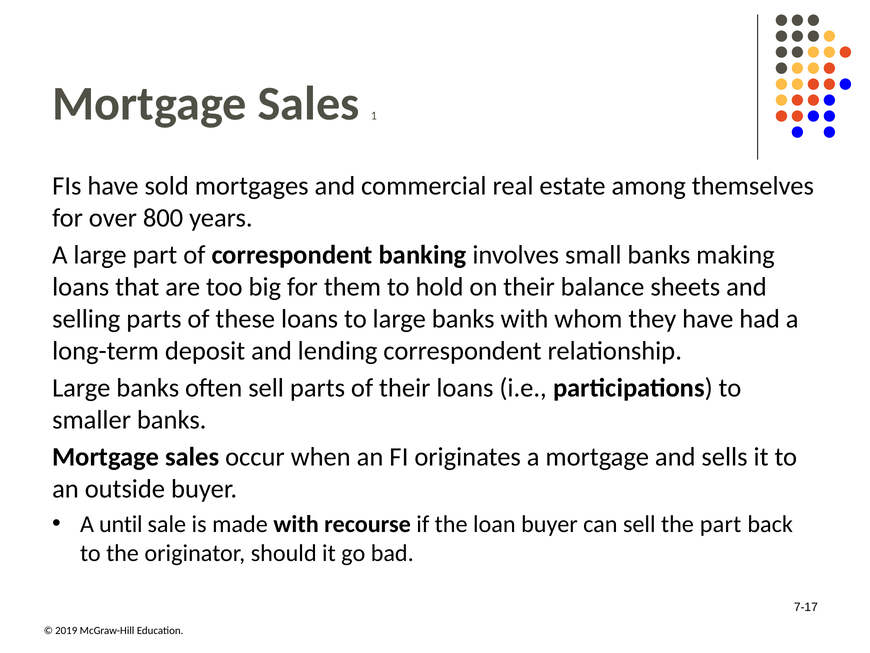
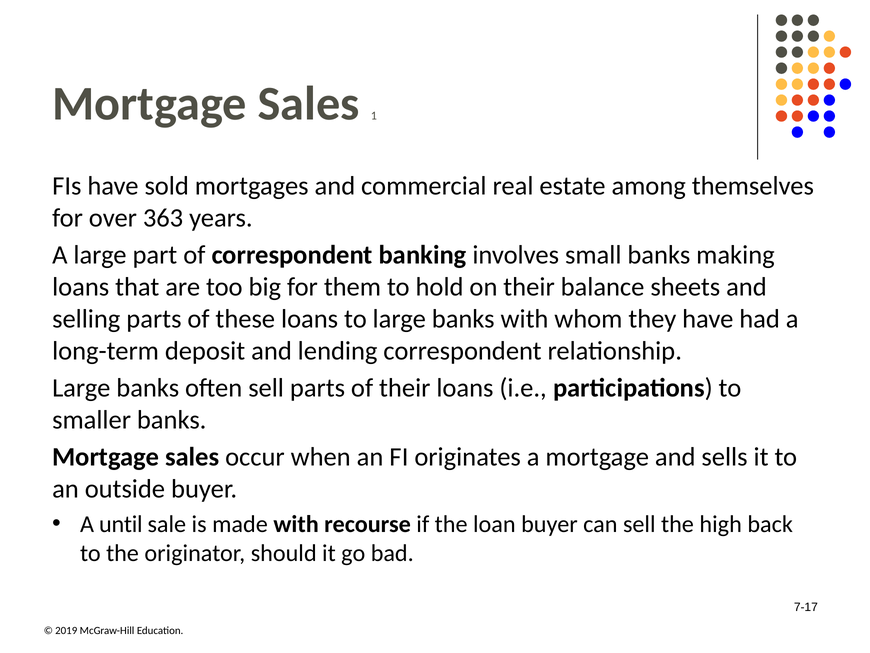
800: 800 -> 363
the part: part -> high
